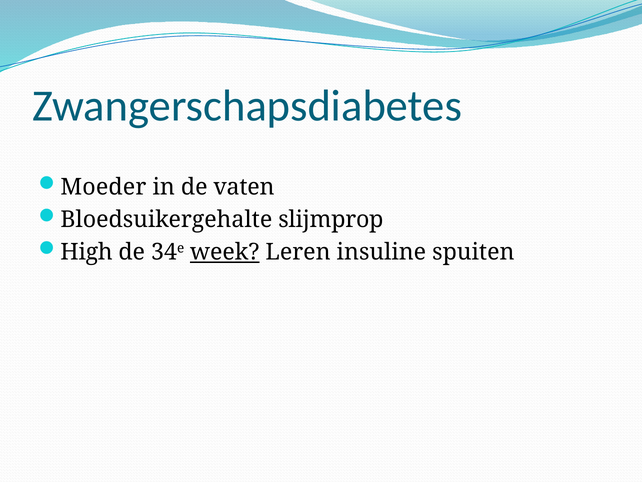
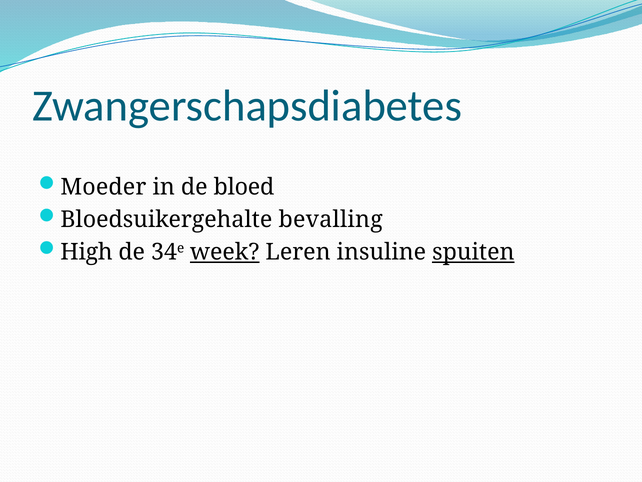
vaten: vaten -> bloed
slijmprop: slijmprop -> bevalling
spuiten underline: none -> present
